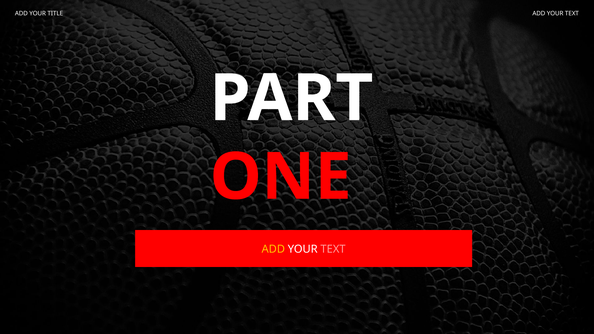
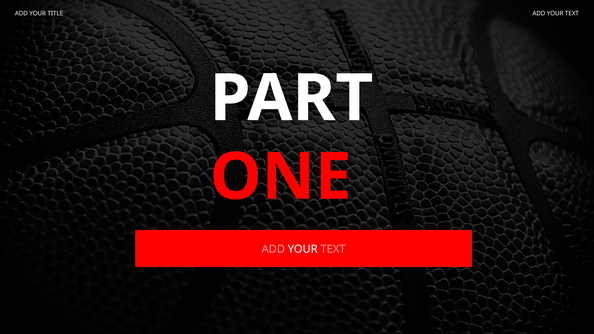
ADD at (273, 249) colour: yellow -> pink
